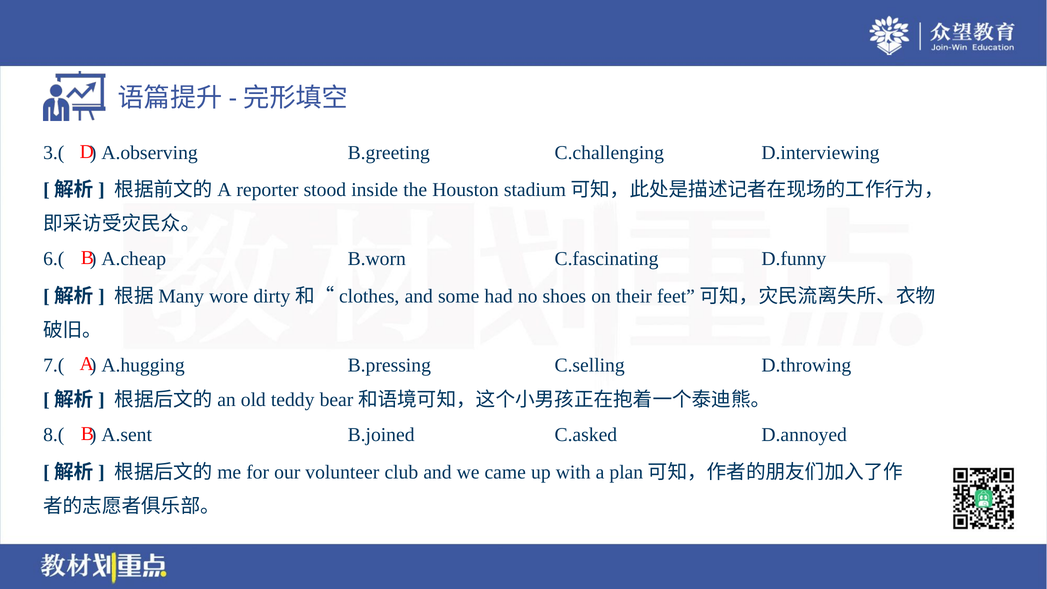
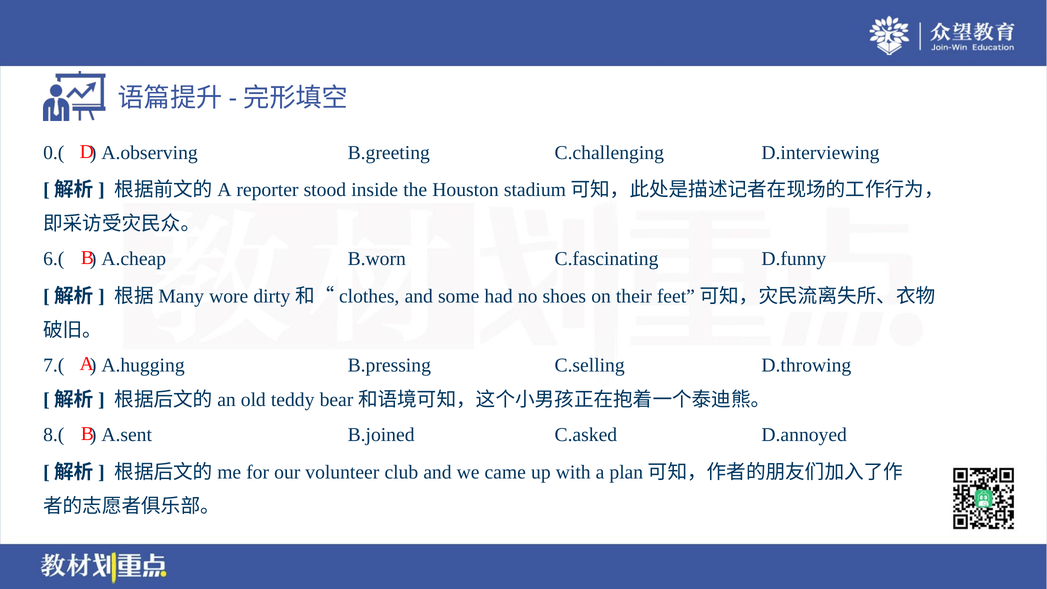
3.(: 3.( -> 0.(
